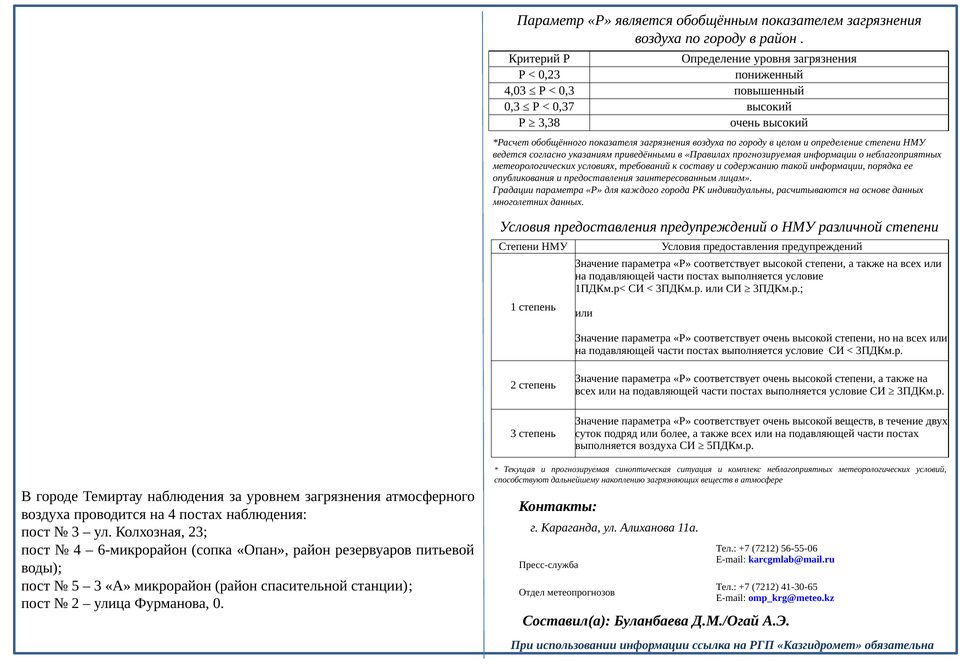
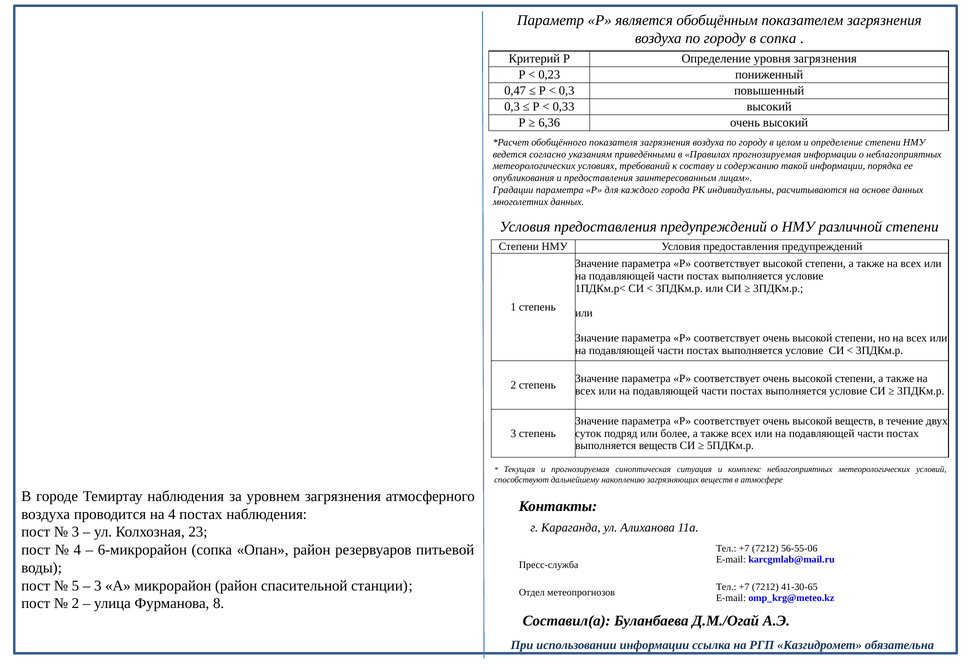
в район: район -> сопка
4,03: 4,03 -> 0,47
0,37: 0,37 -> 0,33
3,38: 3,38 -> 6,36
выполняется воздуха: воздуха -> веществ
0: 0 -> 8
